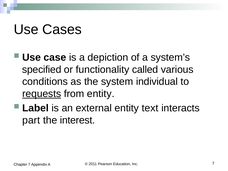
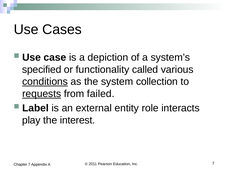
conditions underline: none -> present
individual: individual -> collection
from entity: entity -> failed
text: text -> role
part: part -> play
